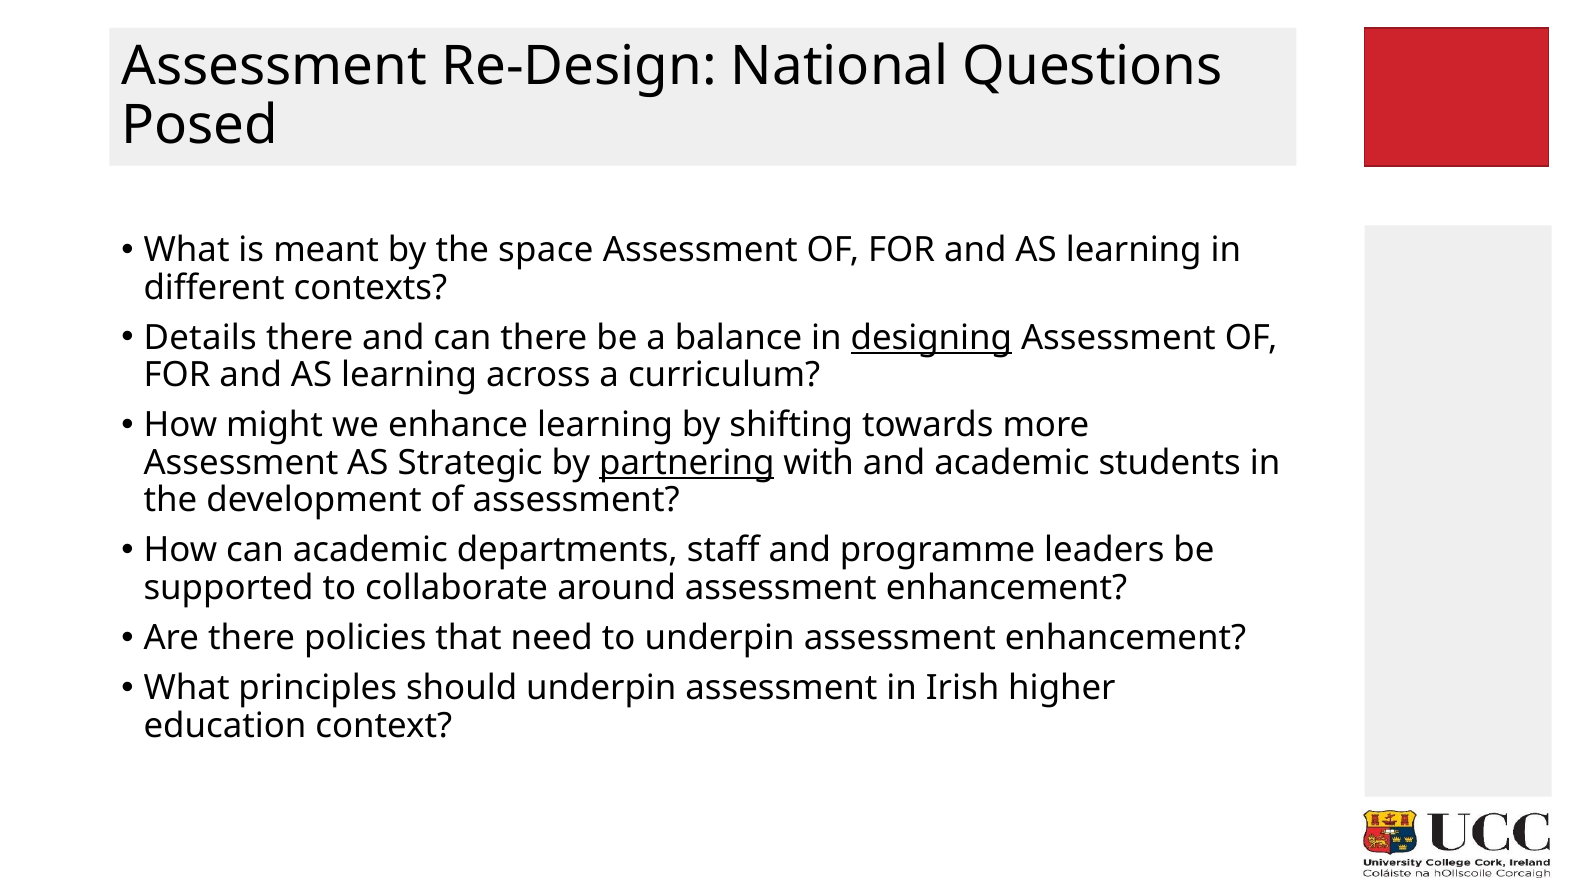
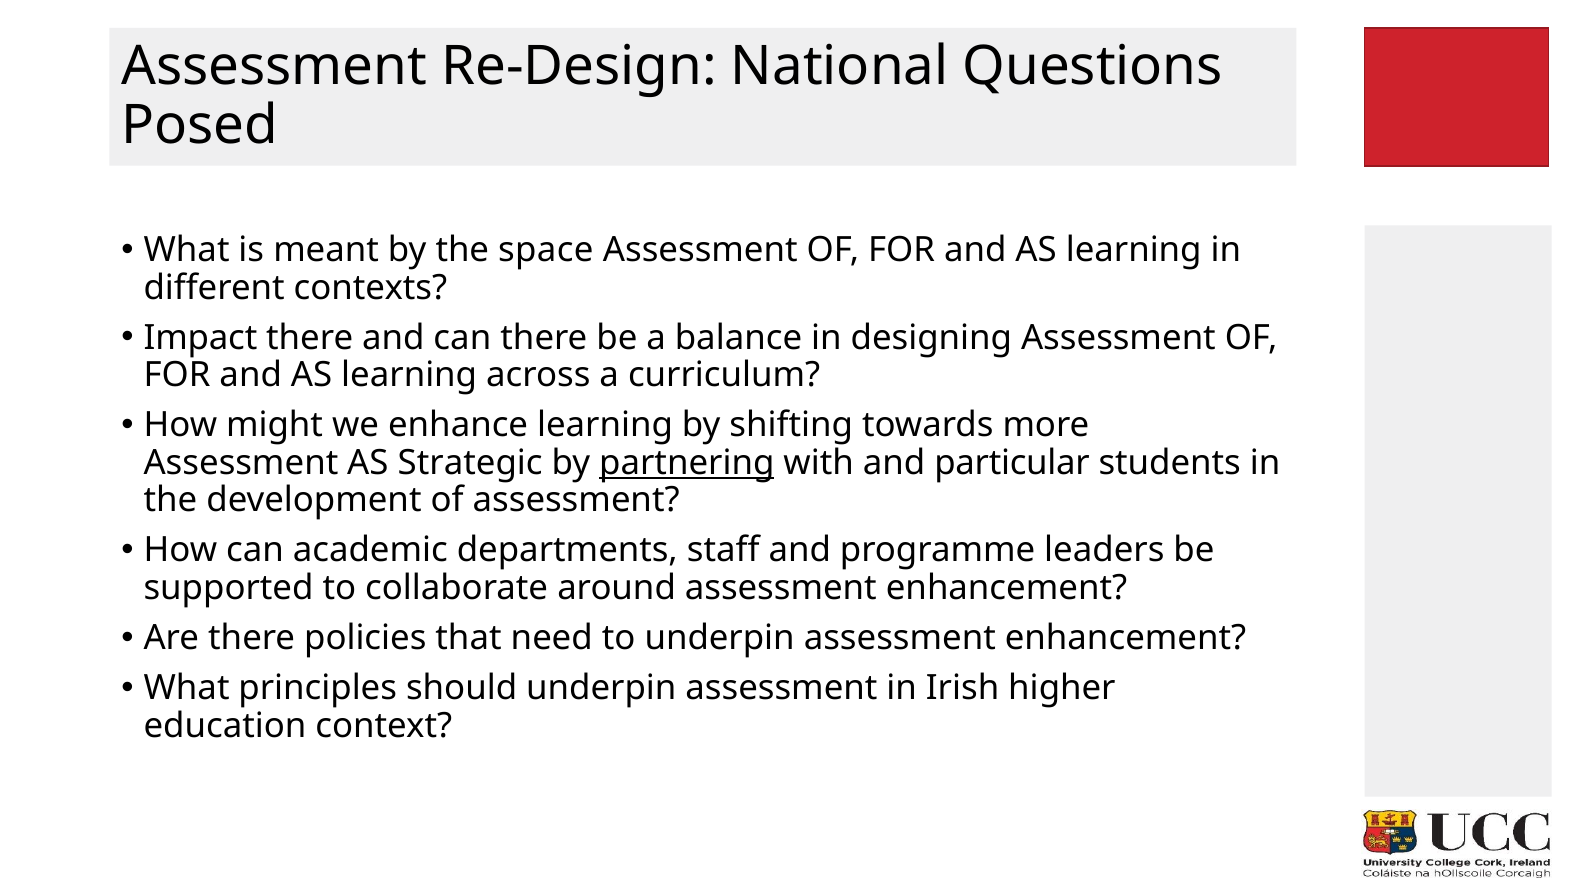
Details: Details -> Impact
designing underline: present -> none
and academic: academic -> particular
